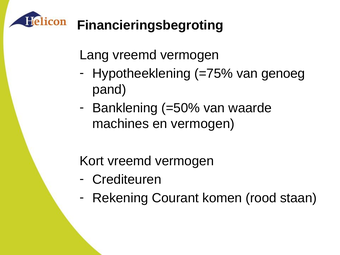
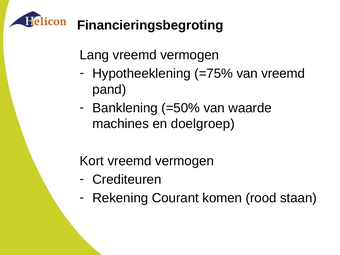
van genoeg: genoeg -> vreemd
en vermogen: vermogen -> doelgroep
